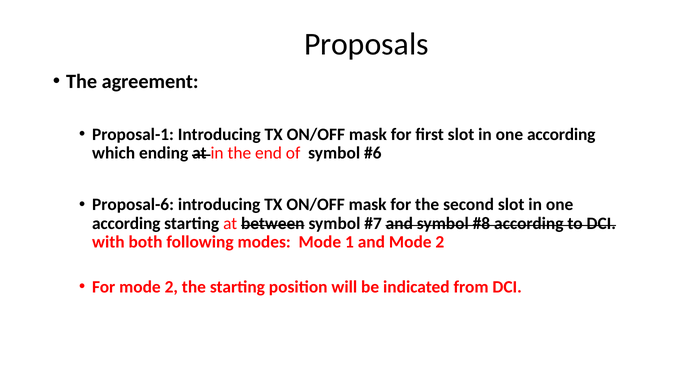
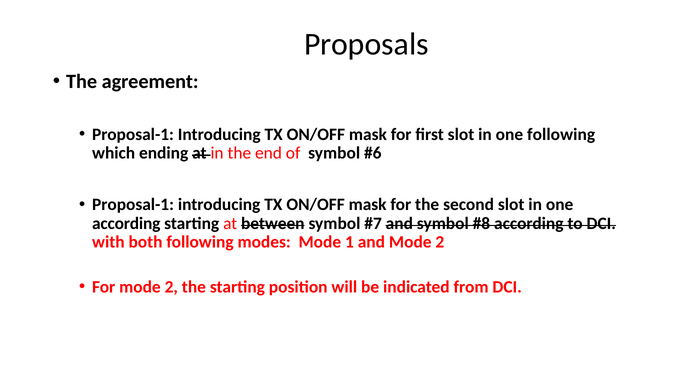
according at (561, 134): according -> following
Proposal-6 at (133, 205): Proposal-6 -> Proposal-1
